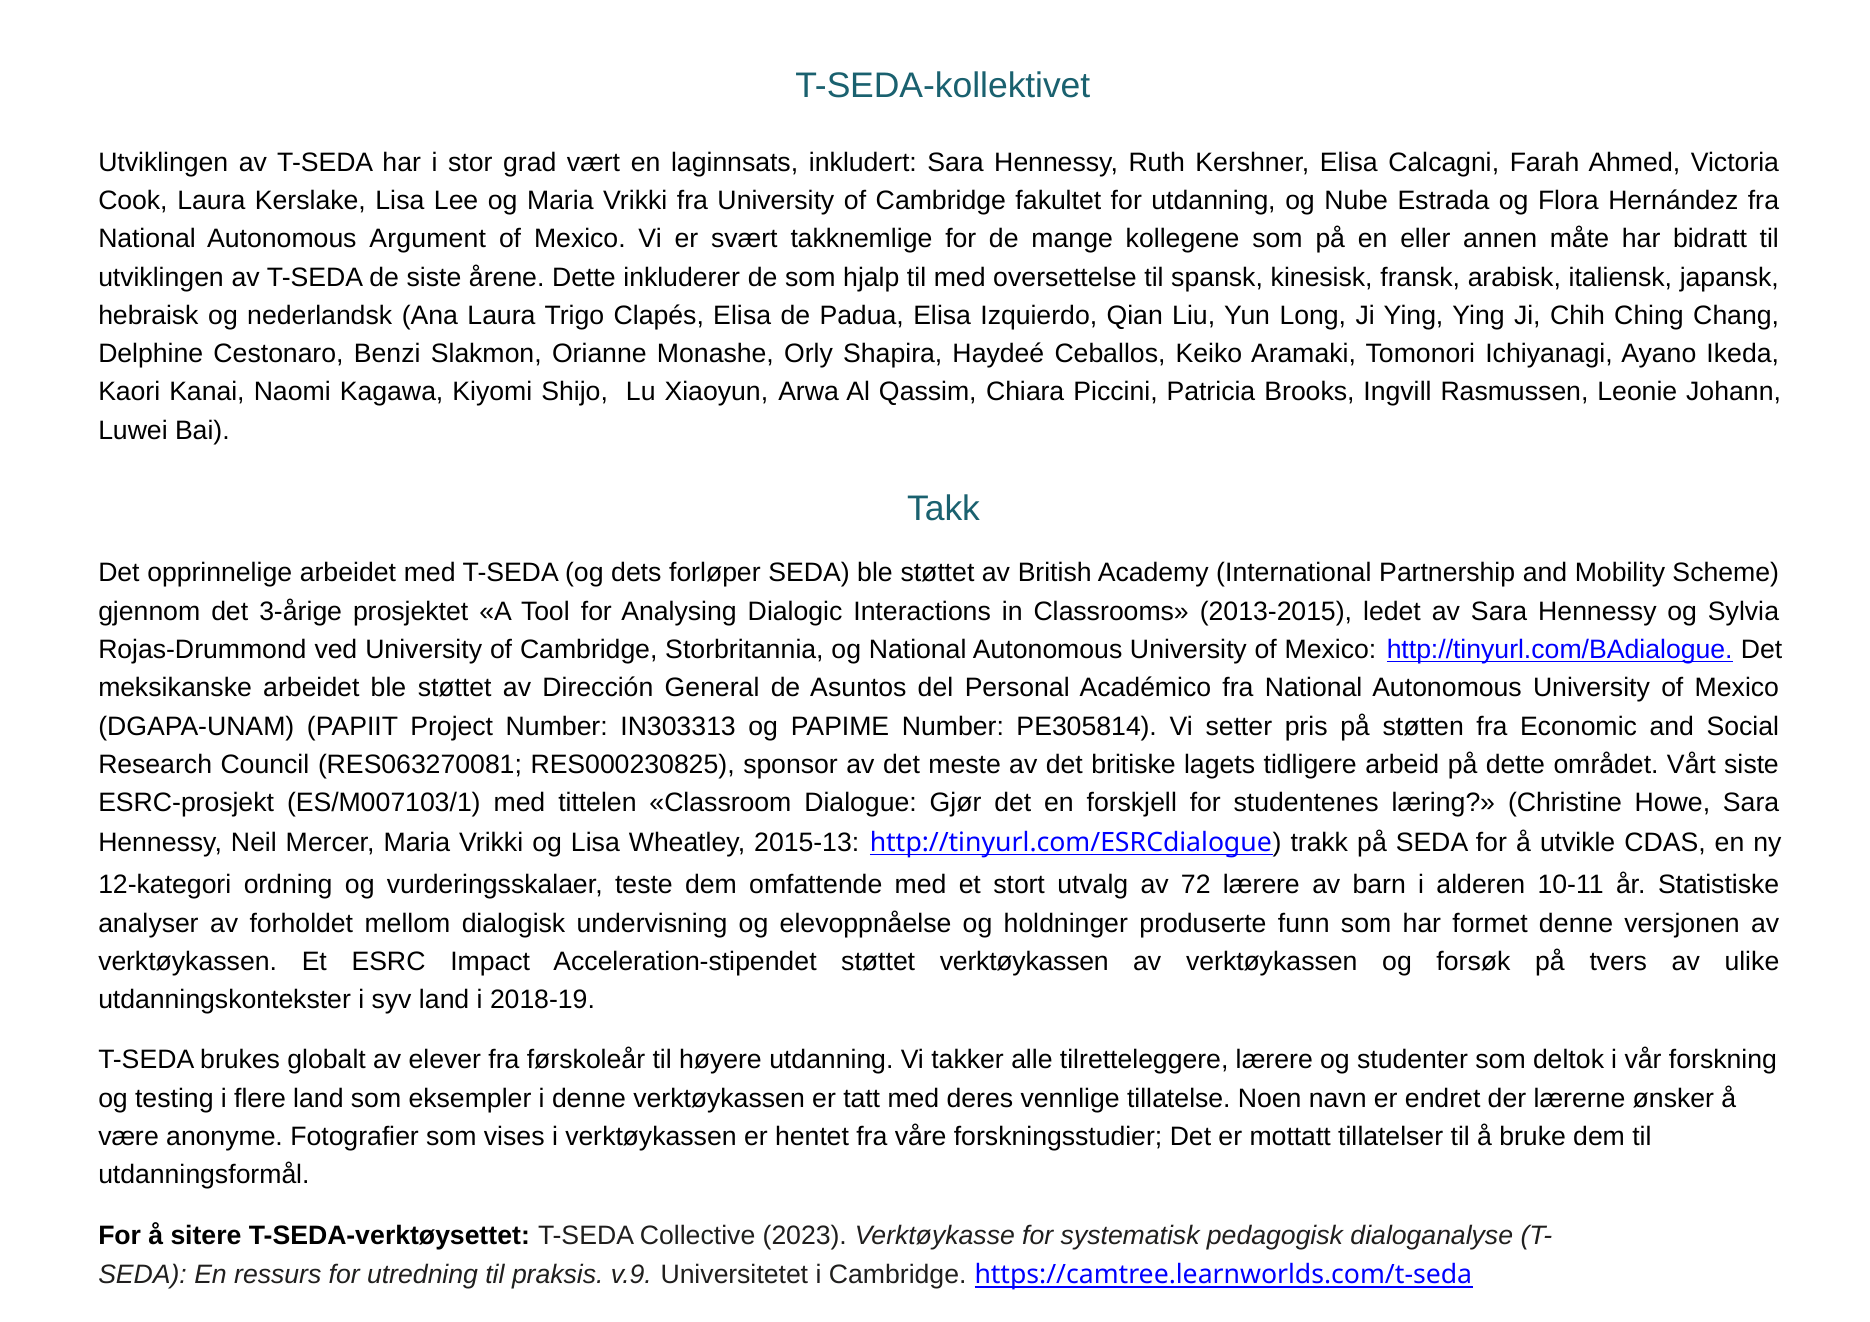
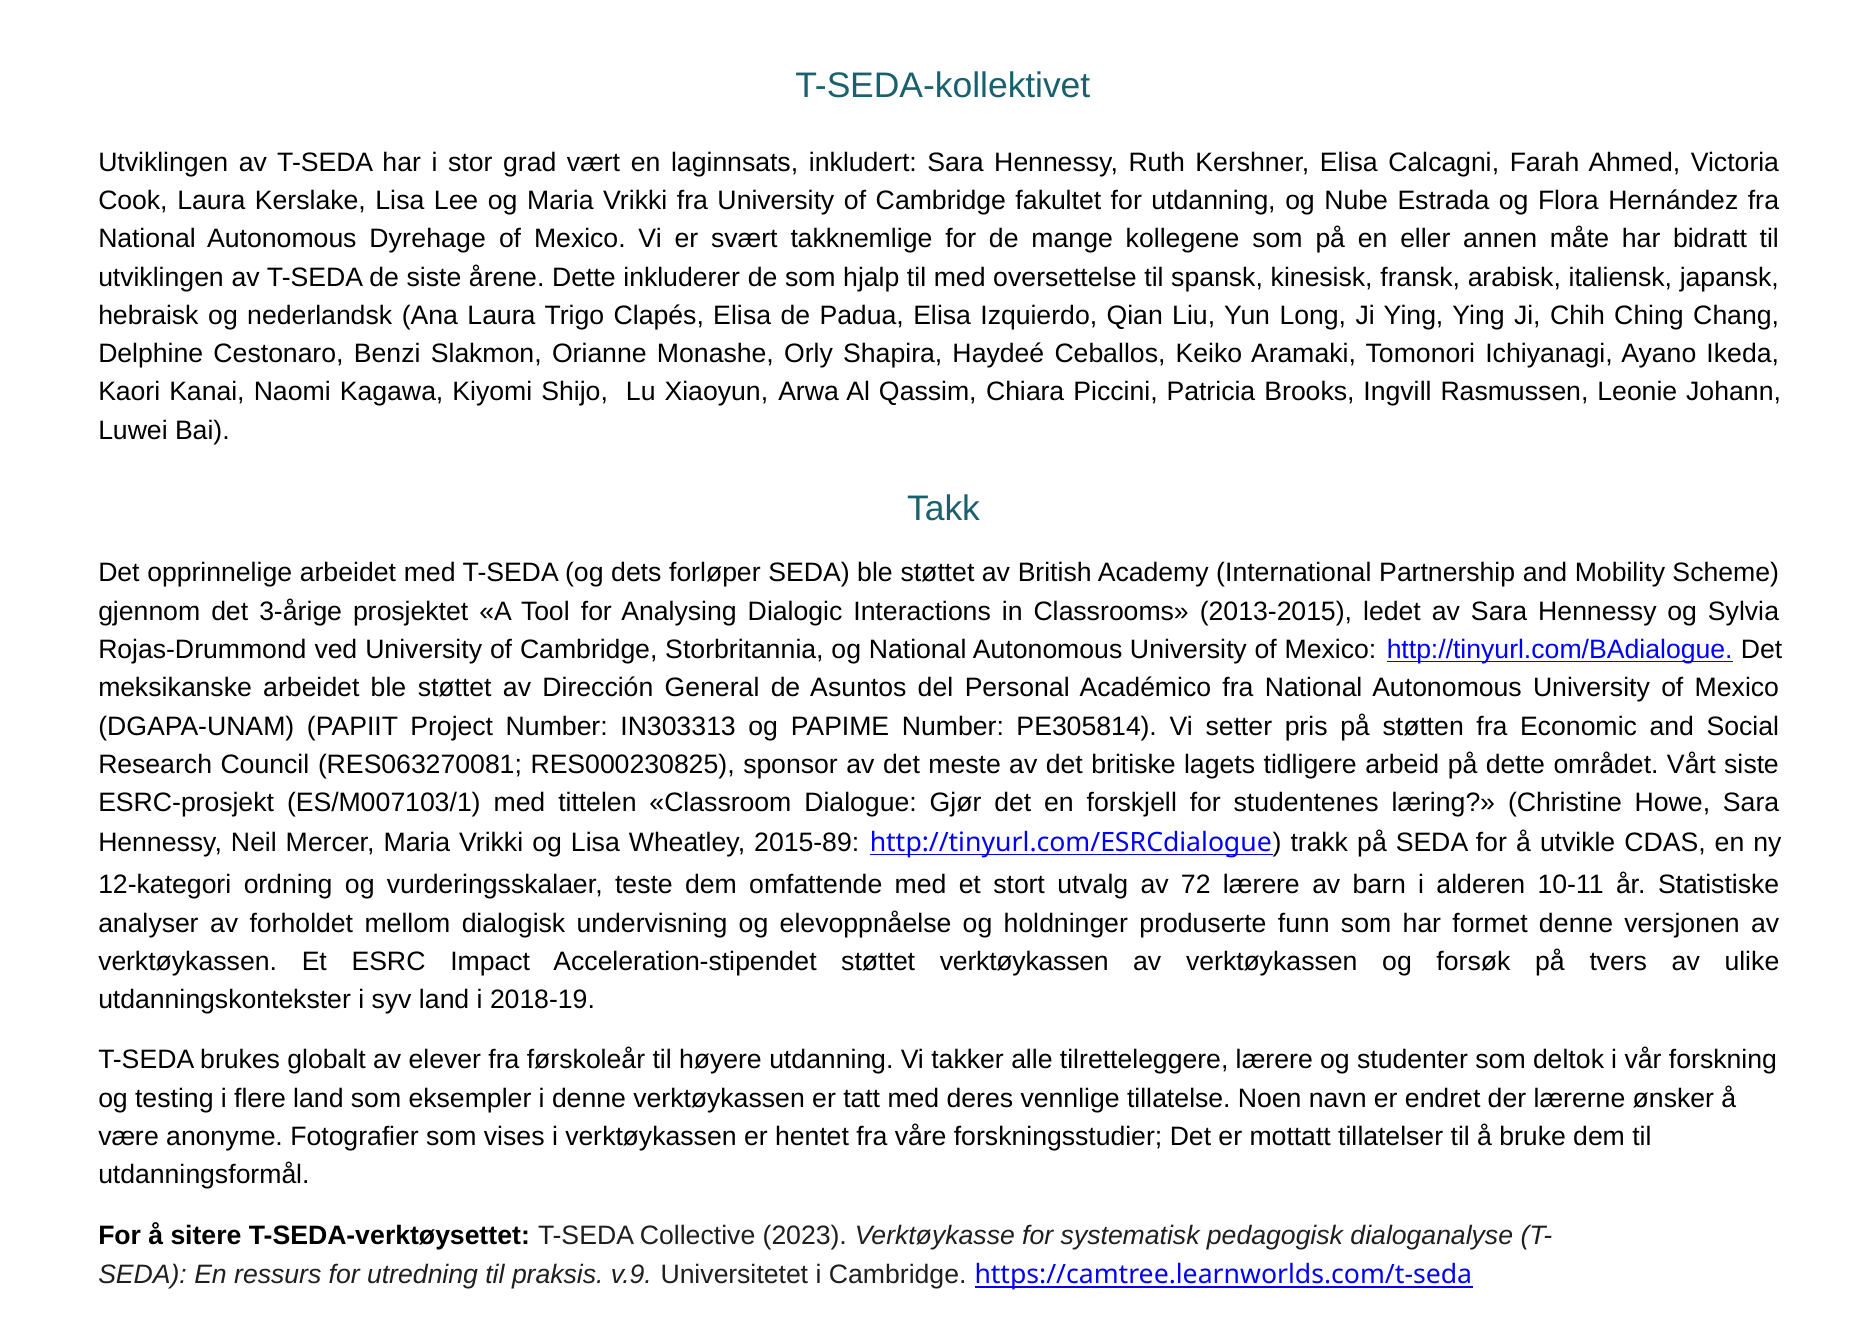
Argument: Argument -> Dyrehage
2015-13: 2015-13 -> 2015-89
